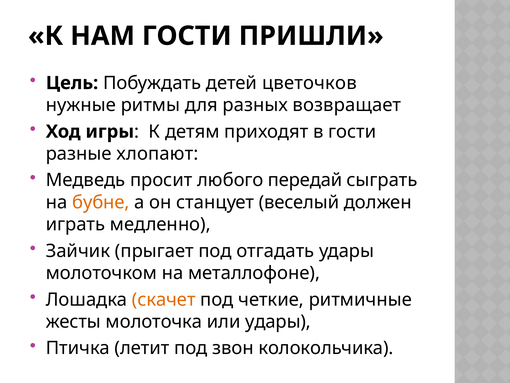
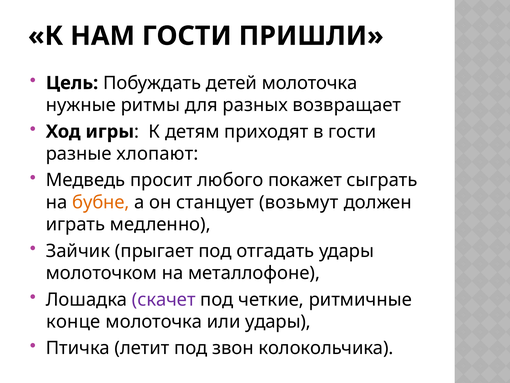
детей цветочков: цветочков -> молоточка
передай: передай -> покажет
веселый: веселый -> возьмут
скачет colour: orange -> purple
жесты: жесты -> конце
